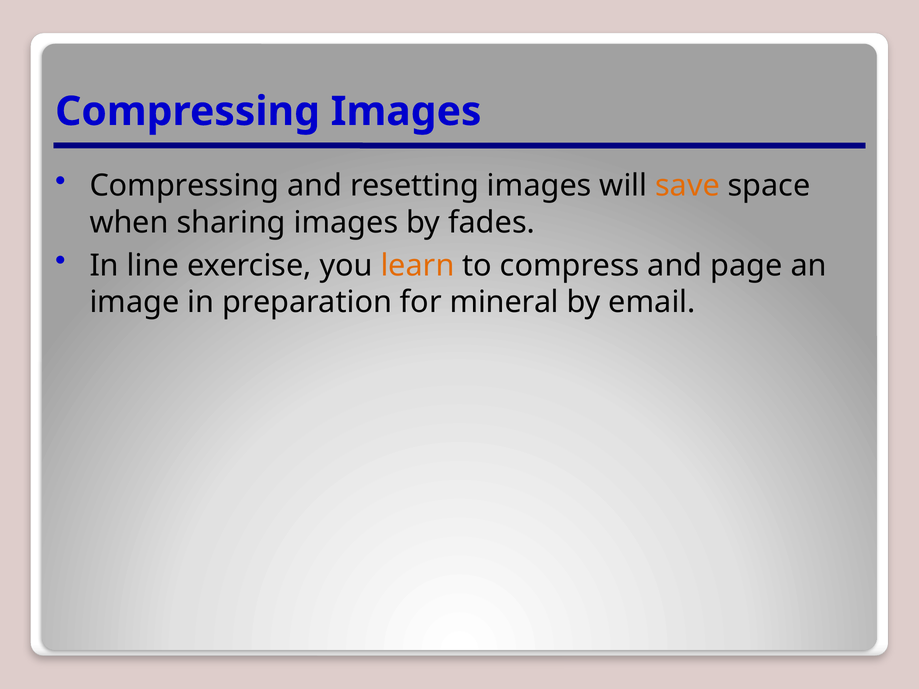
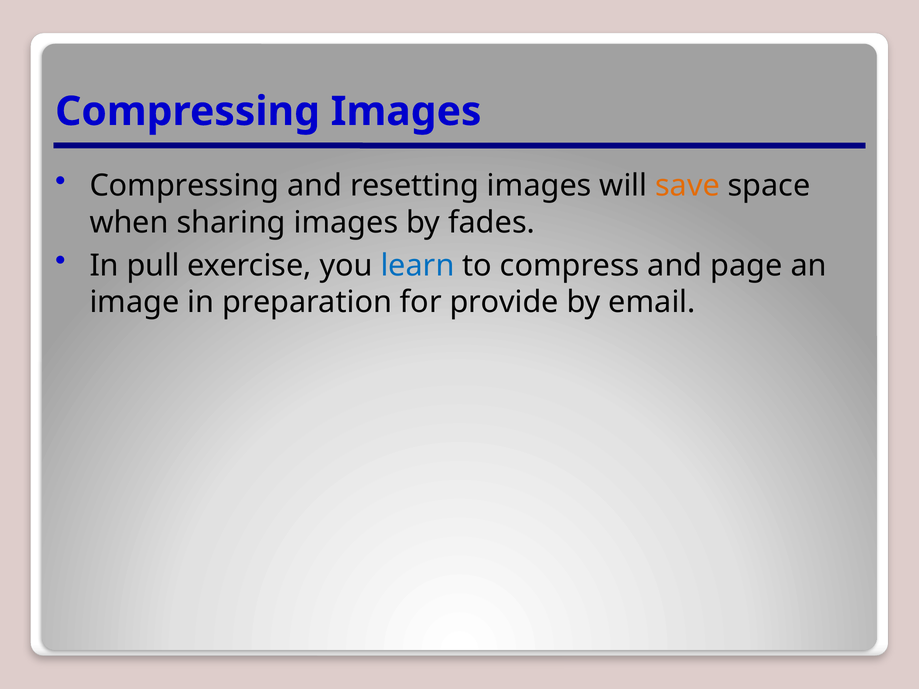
line: line -> pull
learn colour: orange -> blue
mineral: mineral -> provide
